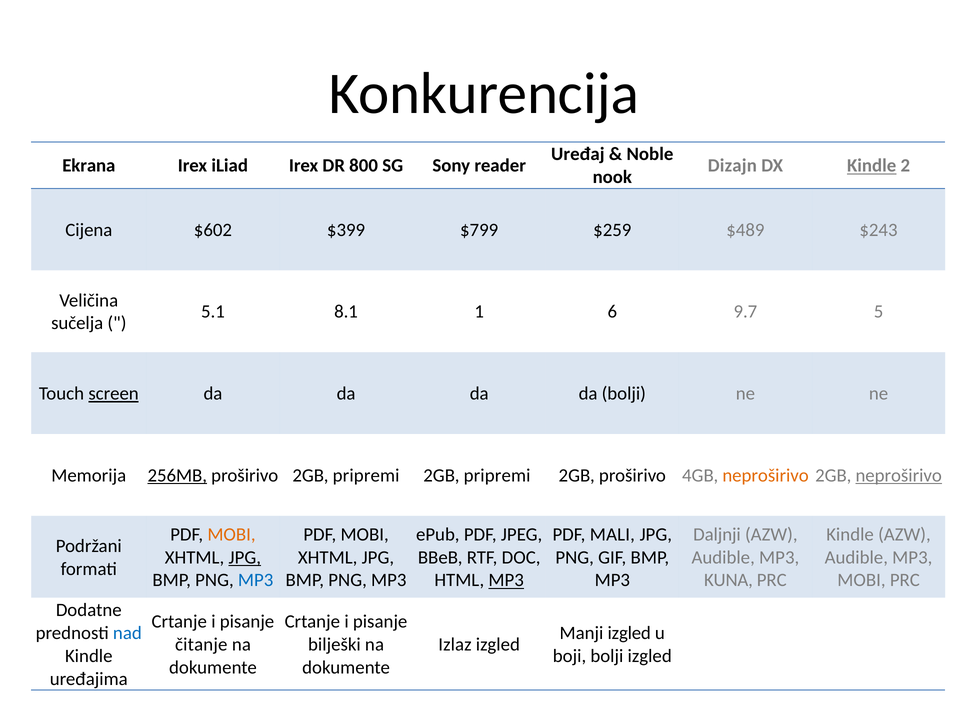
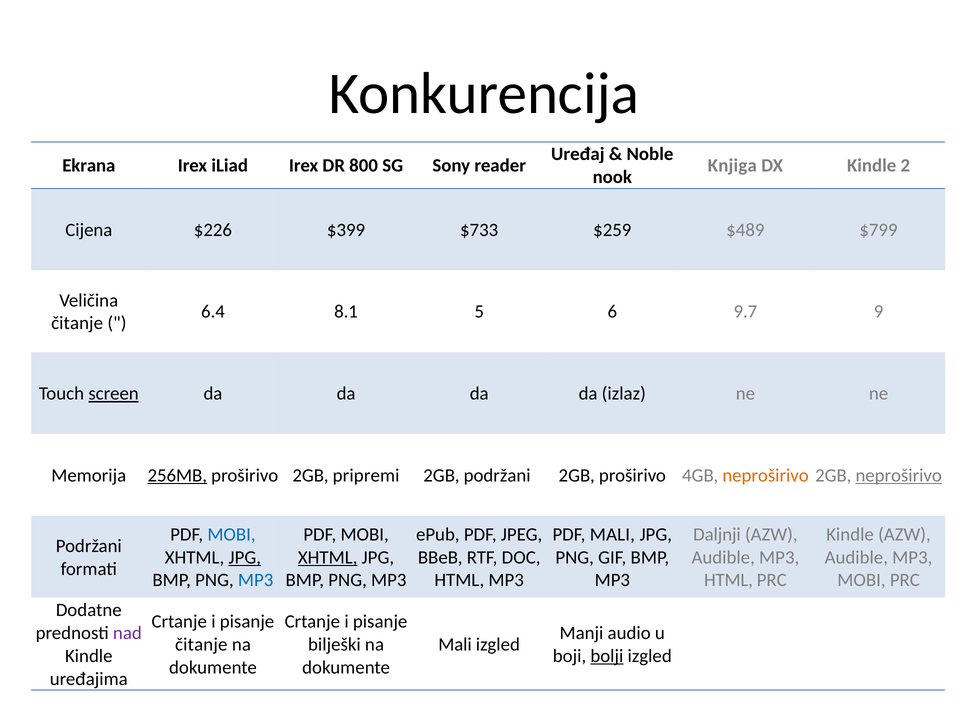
Dizajn: Dizajn -> Knjiga
Kindle at (872, 166) underline: present -> none
$602: $602 -> $226
$799: $799 -> $733
$243: $243 -> $799
5.1: 5.1 -> 6.4
1: 1 -> 5
5: 5 -> 9
sučelja at (77, 323): sučelja -> čitanje
da bolji: bolji -> izlaz
pripremi at (497, 476): pripremi -> podržani
MOBI at (232, 534) colour: orange -> blue
XHTML at (328, 557) underline: none -> present
MP3 at (506, 580) underline: present -> none
KUNA at (728, 580): KUNA -> HTML
nad colour: blue -> purple
Manji izgled: izgled -> audio
Izlaz at (455, 644): Izlaz -> Mali
bolji at (607, 656) underline: none -> present
